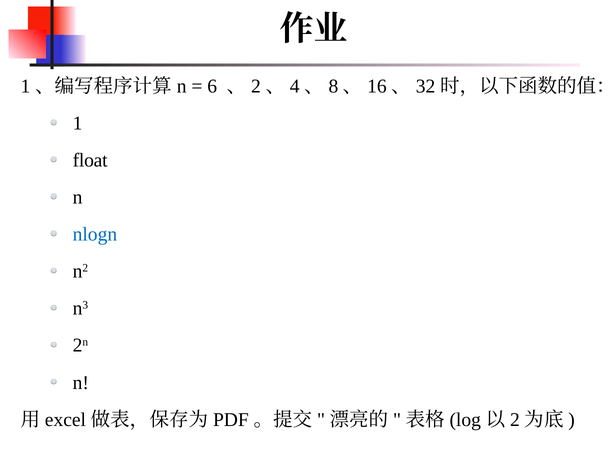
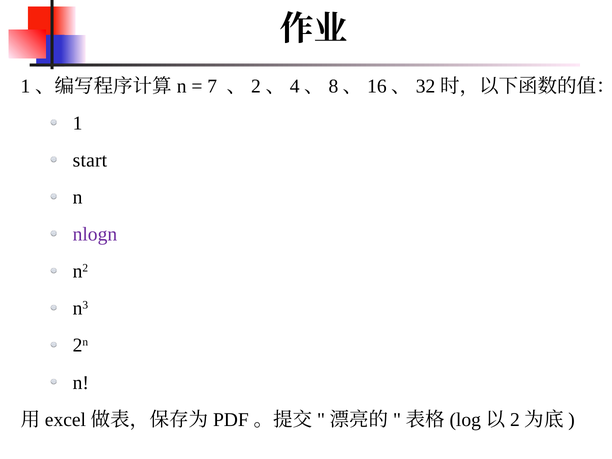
6: 6 -> 7
float: float -> start
nlogn colour: blue -> purple
